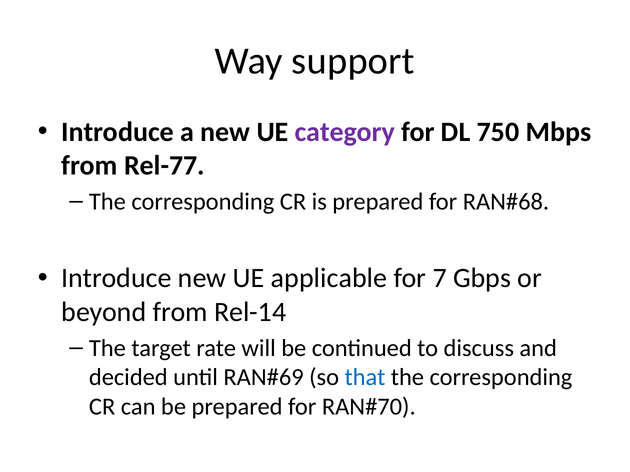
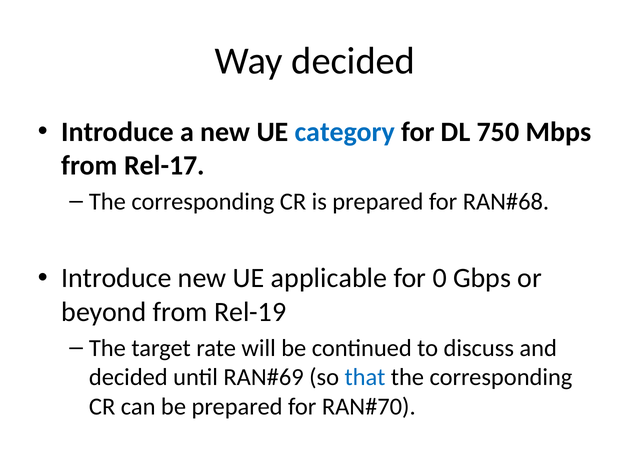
Way support: support -> decided
category colour: purple -> blue
Rel-77: Rel-77 -> Rel-17
7: 7 -> 0
Rel-14: Rel-14 -> Rel-19
